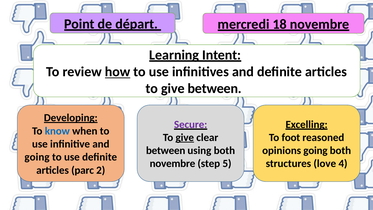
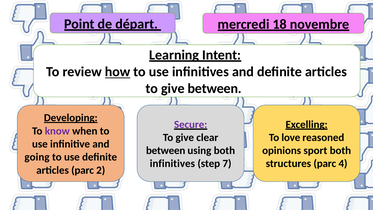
know colour: blue -> purple
give at (185, 137) underline: present -> none
foot: foot -> love
opinions going: going -> sport
novembre at (172, 163): novembre -> infinitives
5: 5 -> 7
structures love: love -> parc
